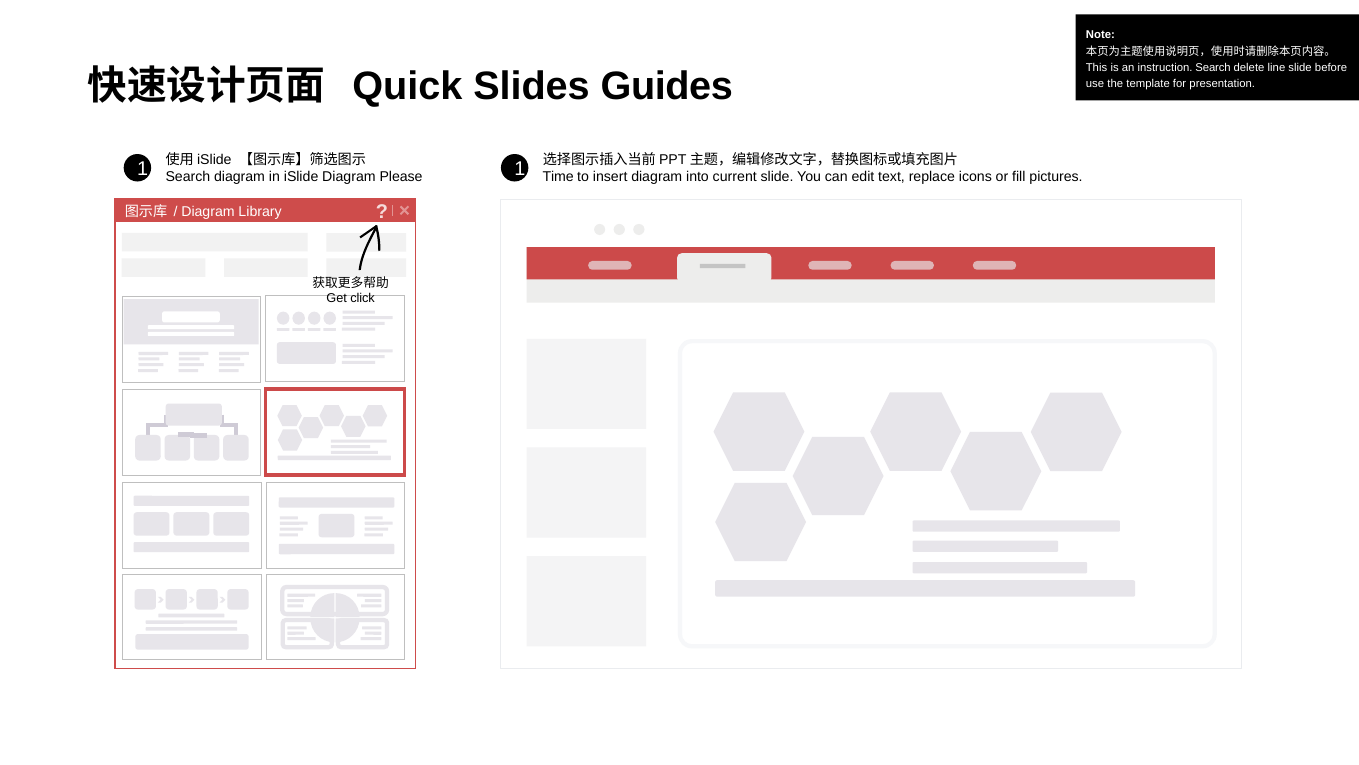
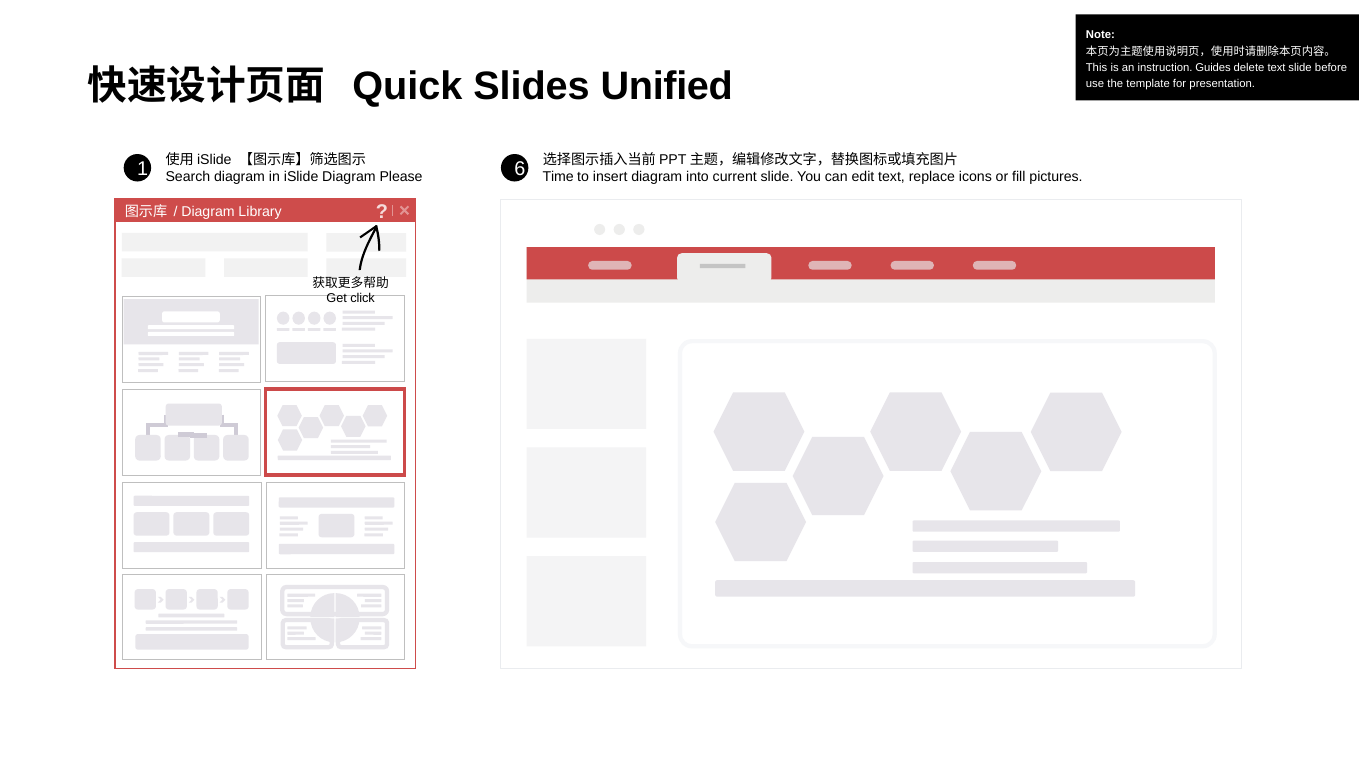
instruction Search: Search -> Guides
delete line: line -> text
Guides: Guides -> Unified
1 1: 1 -> 6
